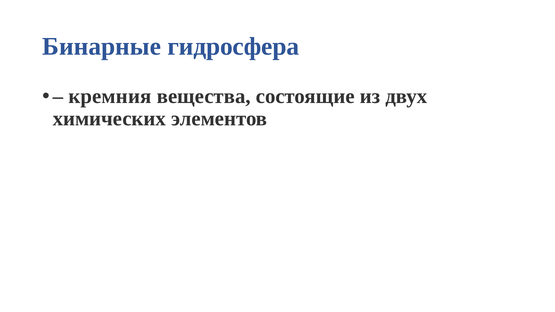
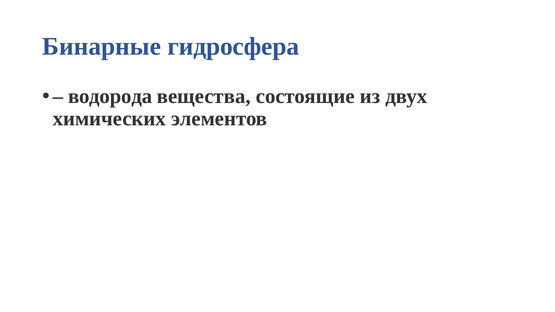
кремния: кремния -> водорода
